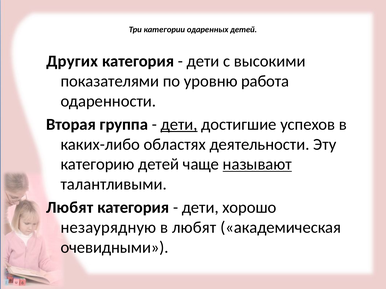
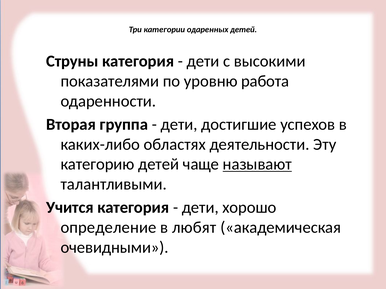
Других: Других -> Струны
дети at (179, 125) underline: present -> none
Любят at (70, 208): Любят -> Учится
незаурядную: незаурядную -> определение
